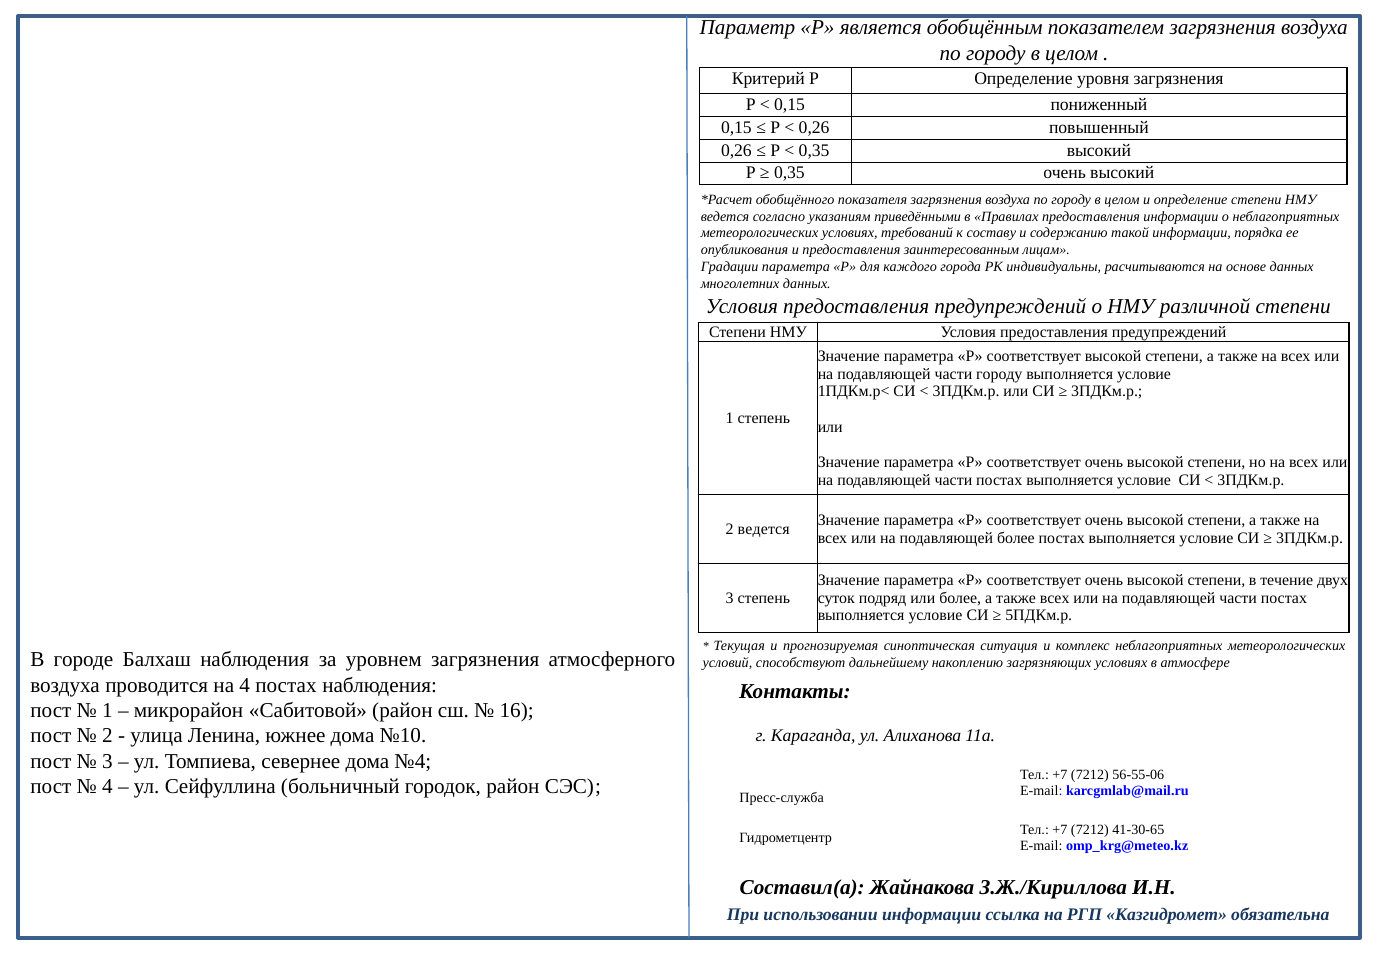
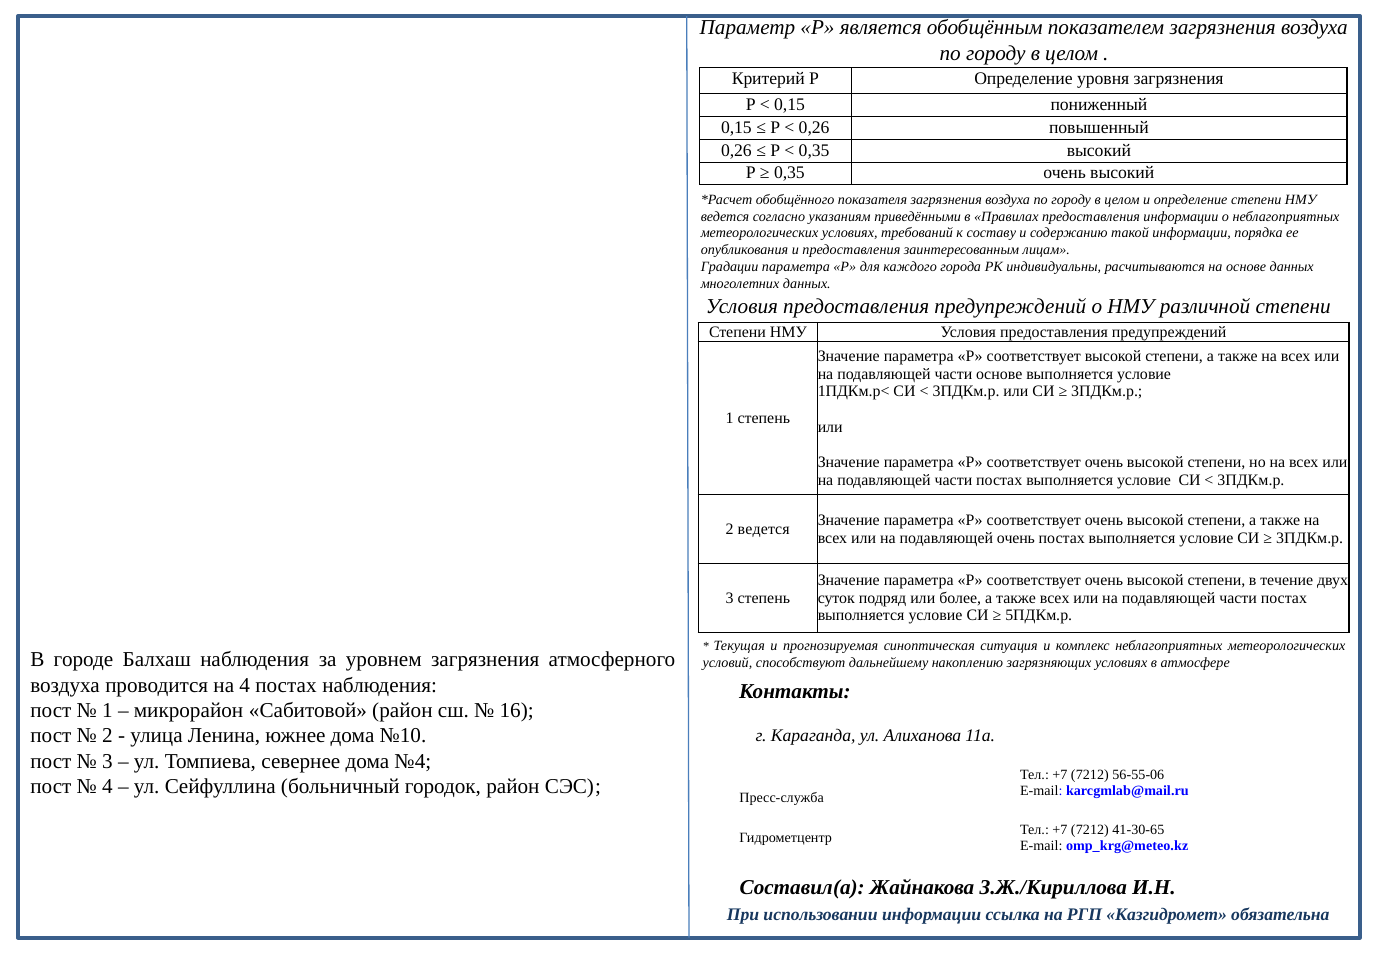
части городу: городу -> основе
подавляющей более: более -> очень
